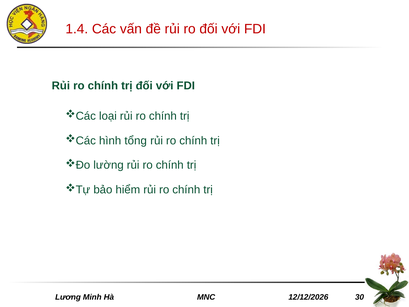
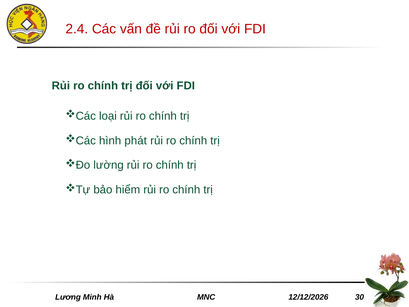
1.4: 1.4 -> 2.4
tổng: tổng -> phát
